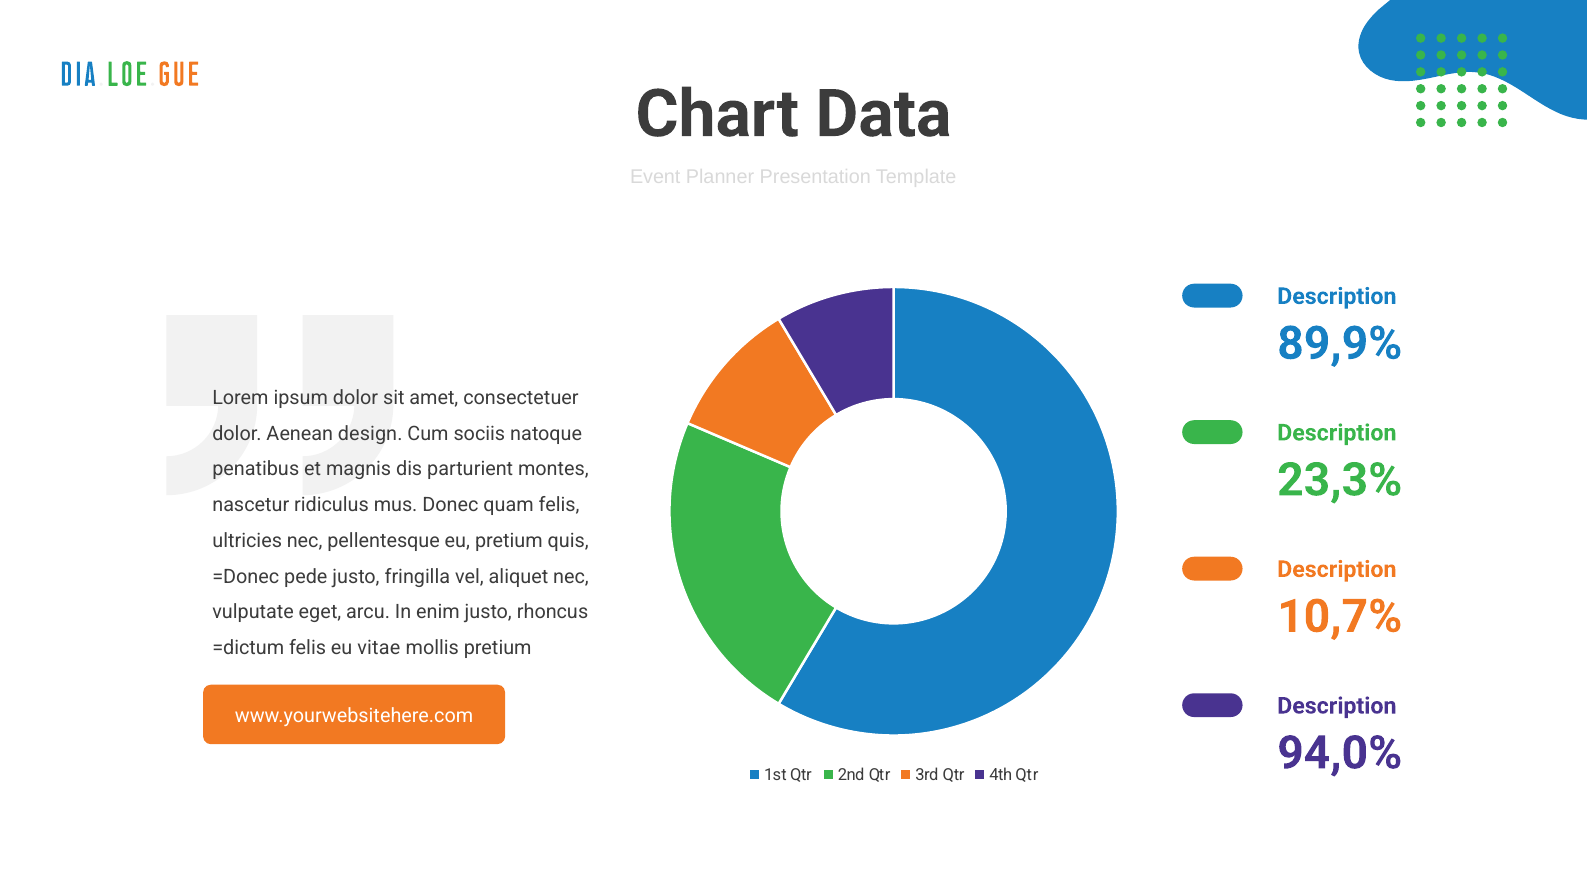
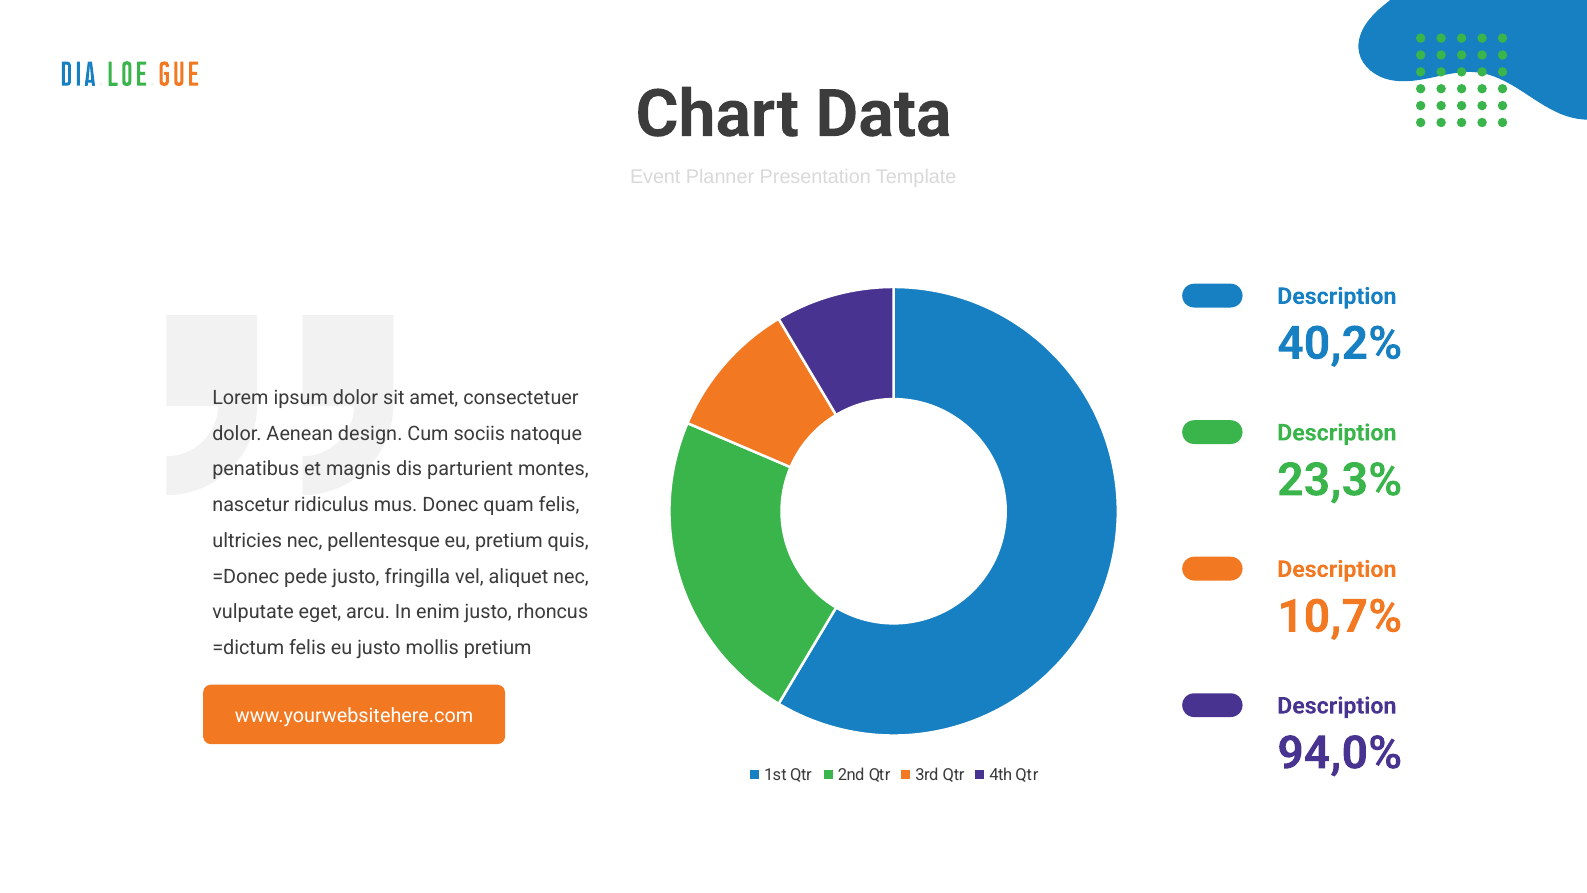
89,9%: 89,9% -> 40,2%
eu vitae: vitae -> justo
